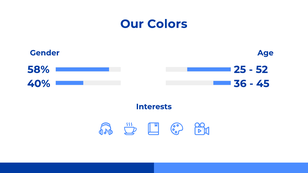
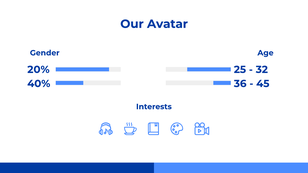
Colors: Colors -> Avatar
58%: 58% -> 20%
52: 52 -> 32
